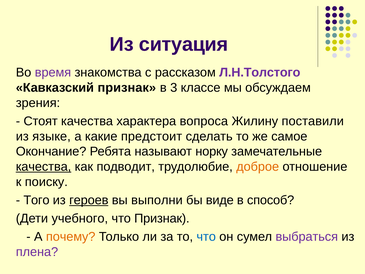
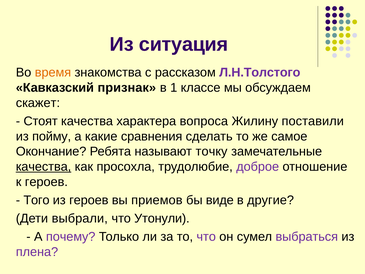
время colour: purple -> orange
3: 3 -> 1
зрения: зрения -> скажет
языке: языке -> пойму
предстоит: предстоит -> сравнения
норку: норку -> точку
подводит: подводит -> просохла
доброе colour: orange -> purple
к поиску: поиску -> героев
героев at (89, 200) underline: present -> none
выполни: выполни -> приемов
способ: способ -> другие
учебного: учебного -> выбрали
что Признак: Признак -> Утонули
почему colour: orange -> purple
что at (206, 237) colour: blue -> purple
